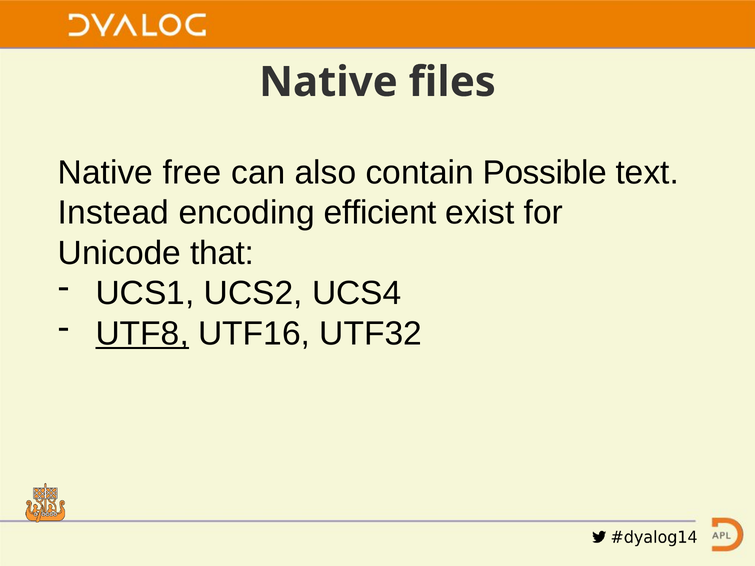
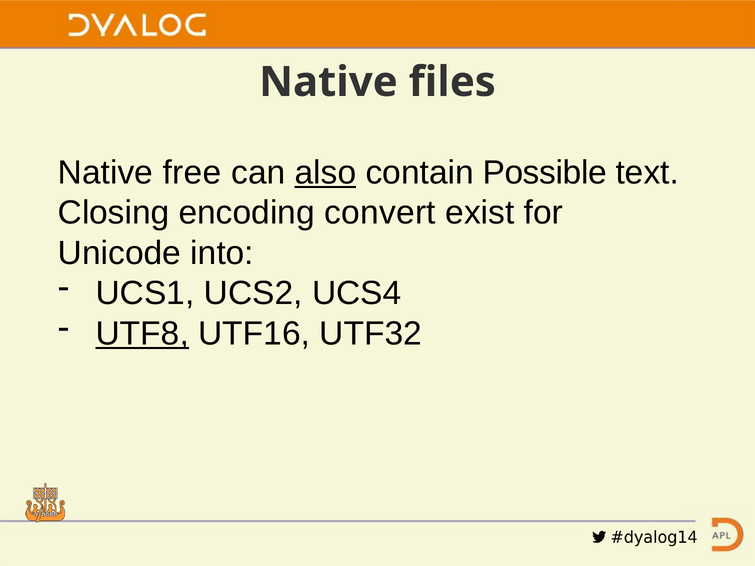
also underline: none -> present
Instead: Instead -> Closing
efficient: efficient -> convert
that: that -> into
